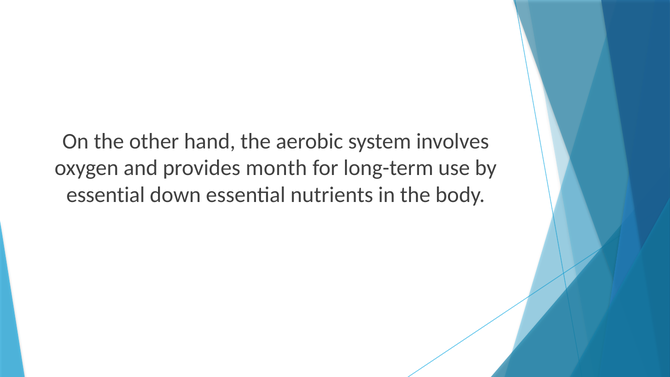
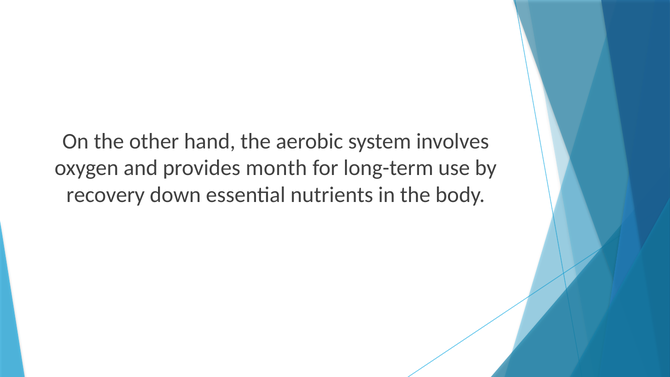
essential at (106, 195): essential -> recovery
